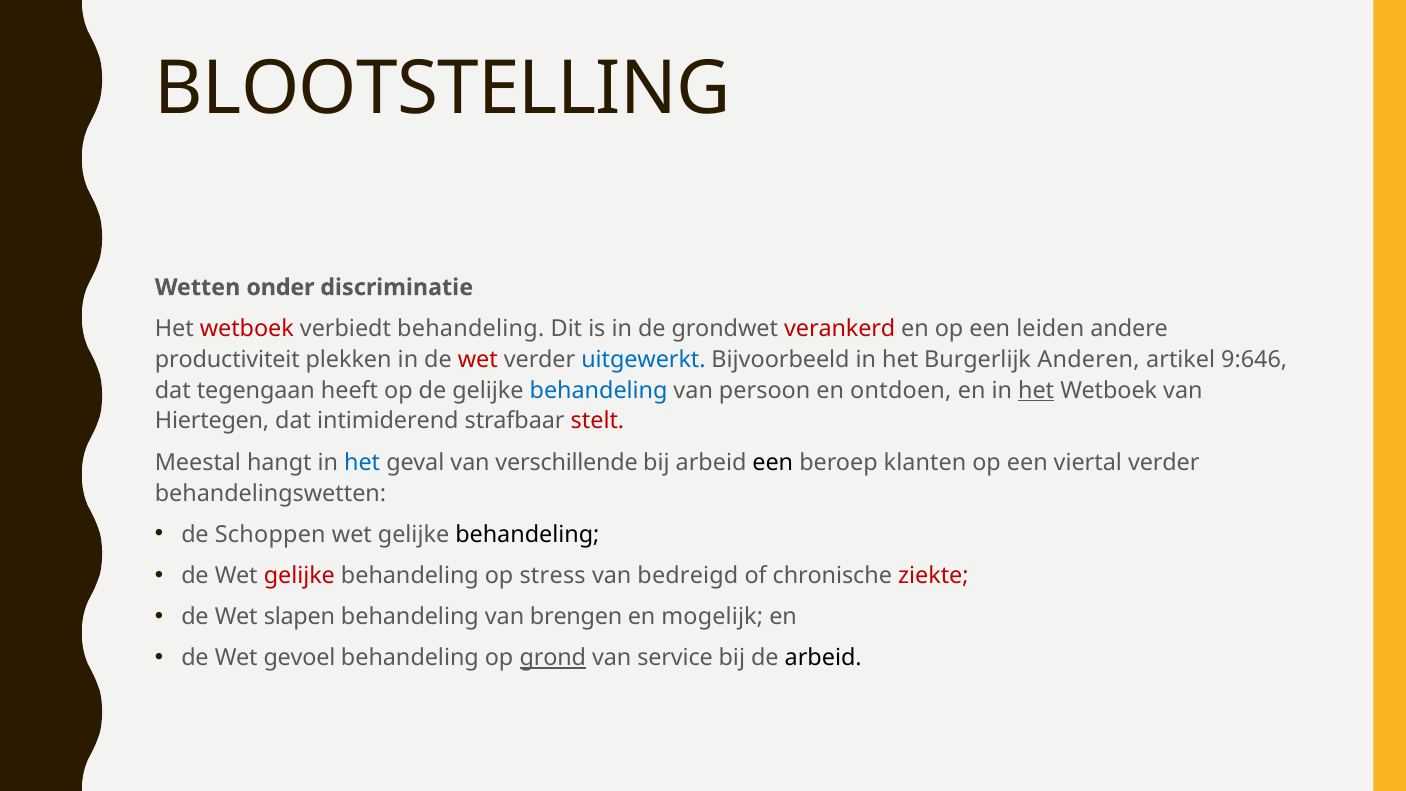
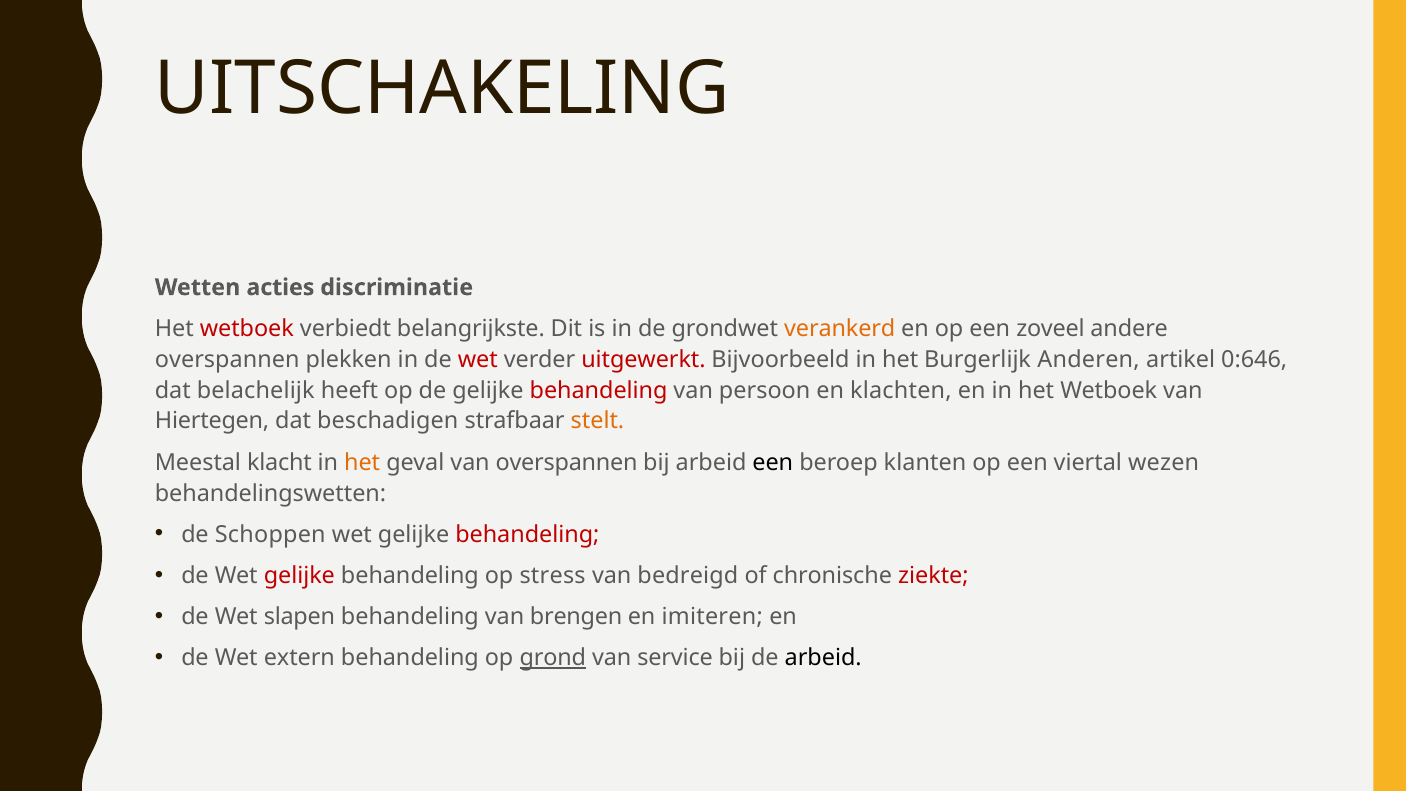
BLOOTSTELLING: BLOOTSTELLING -> UITSCHAKELING
onder: onder -> acties
verbiedt behandeling: behandeling -> belangrijkste
verankerd colour: red -> orange
leiden: leiden -> zoveel
productiviteit at (227, 359): productiviteit -> overspannen
uitgewerkt colour: blue -> red
9:646: 9:646 -> 0:646
tegengaan: tegengaan -> belachelijk
behandeling at (599, 390) colour: blue -> red
ontdoen: ontdoen -> klachten
het at (1036, 390) underline: present -> none
intimiderend: intimiderend -> beschadigen
stelt colour: red -> orange
hangt: hangt -> klacht
het at (362, 462) colour: blue -> orange
van verschillende: verschillende -> overspannen
viertal verder: verder -> wezen
behandeling at (527, 534) colour: black -> red
mogelijk: mogelijk -> imiteren
gevoel: gevoel -> extern
